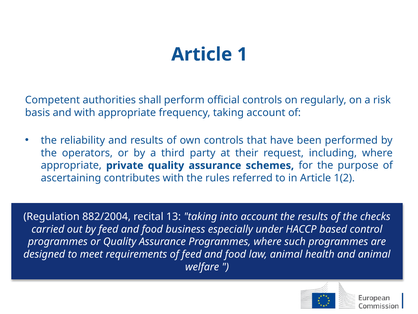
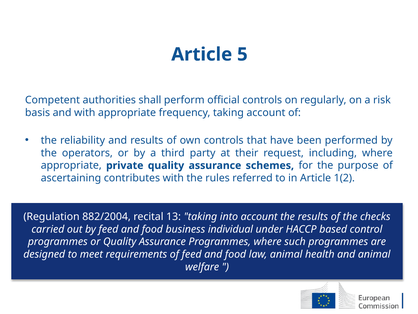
1: 1 -> 5
especially: especially -> individual
